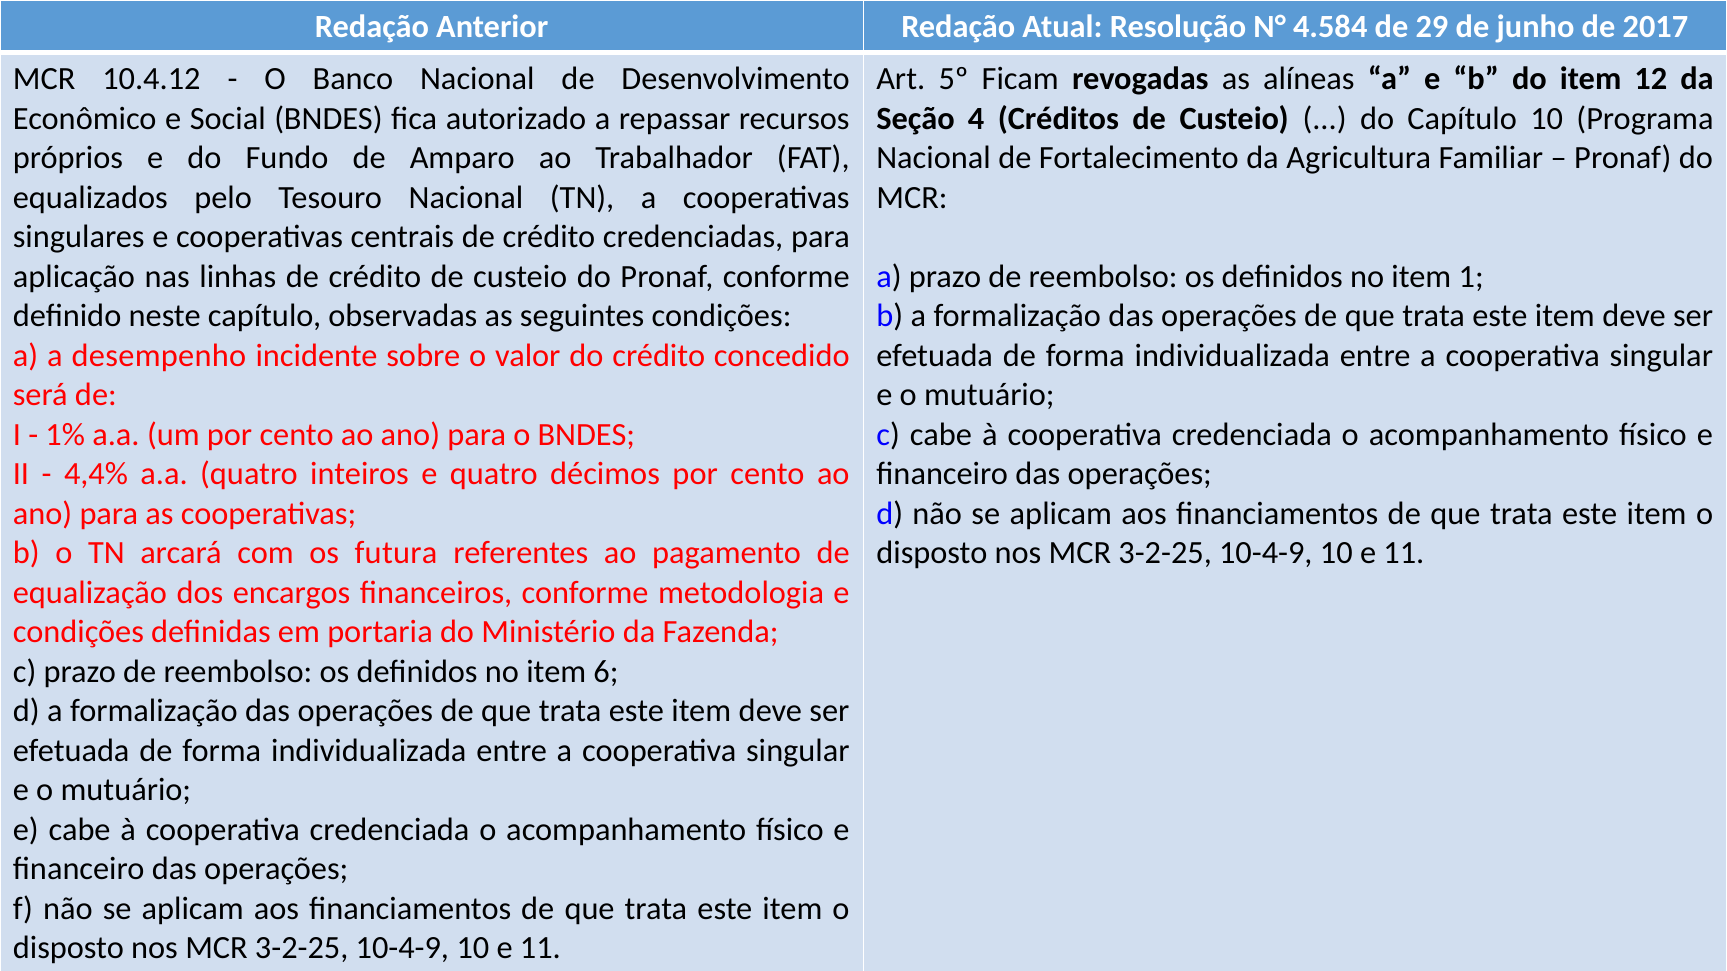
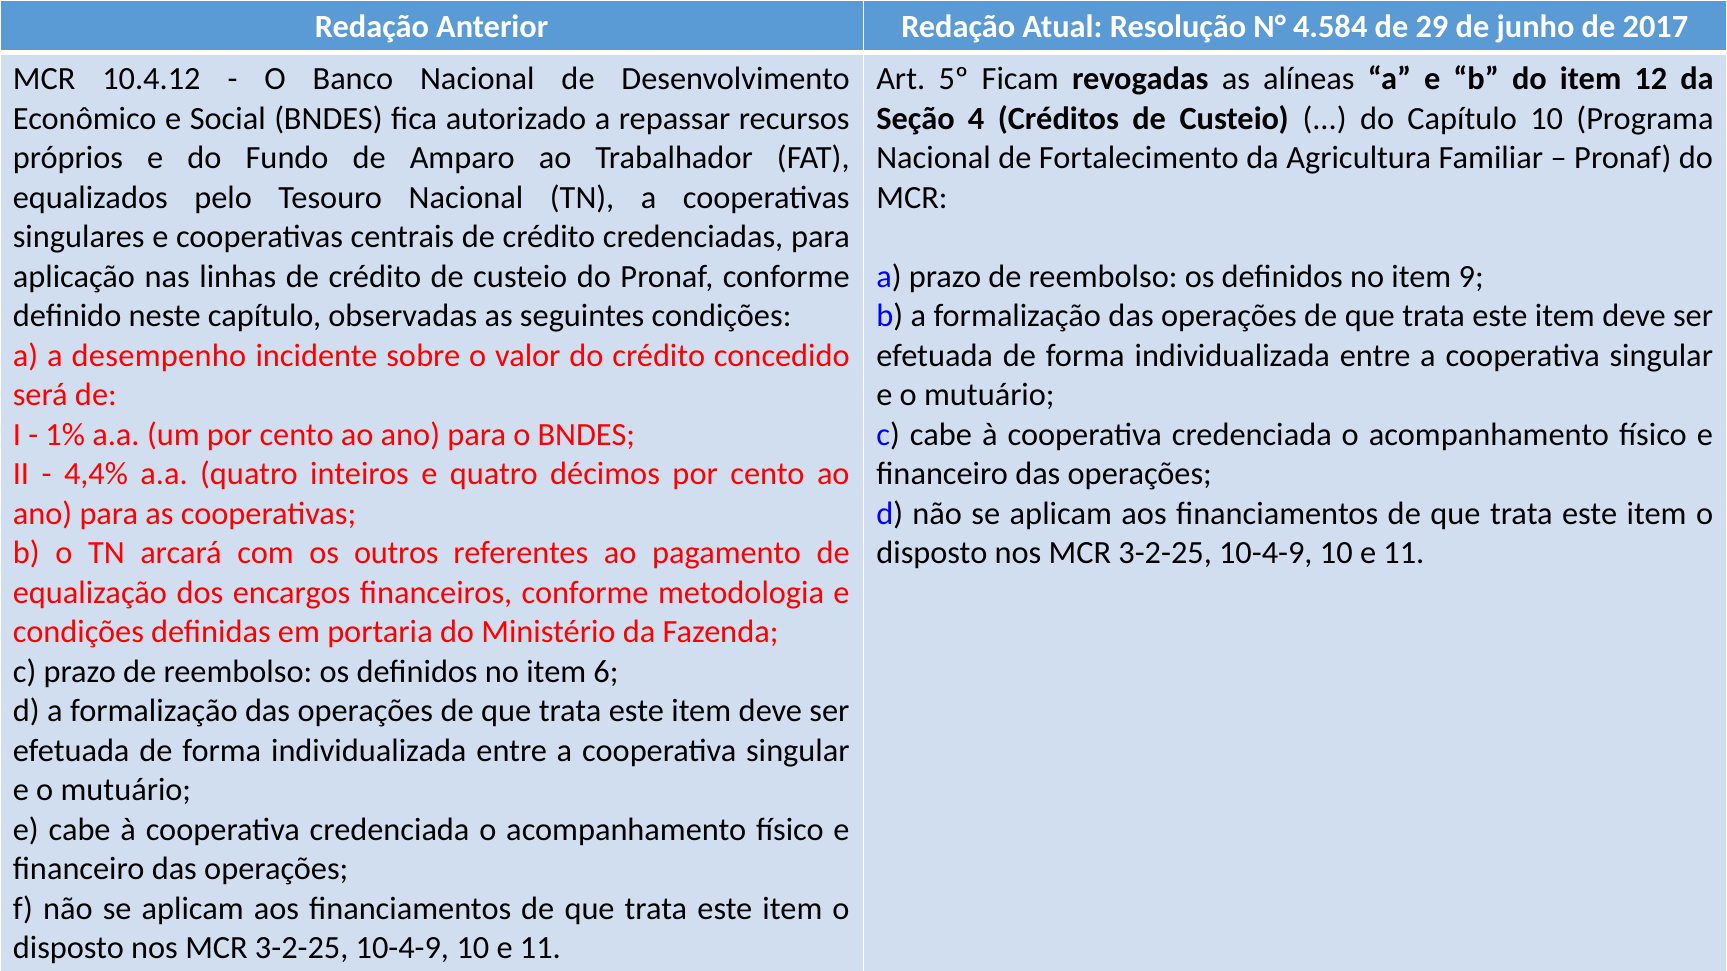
1: 1 -> 9
futura: futura -> outros
